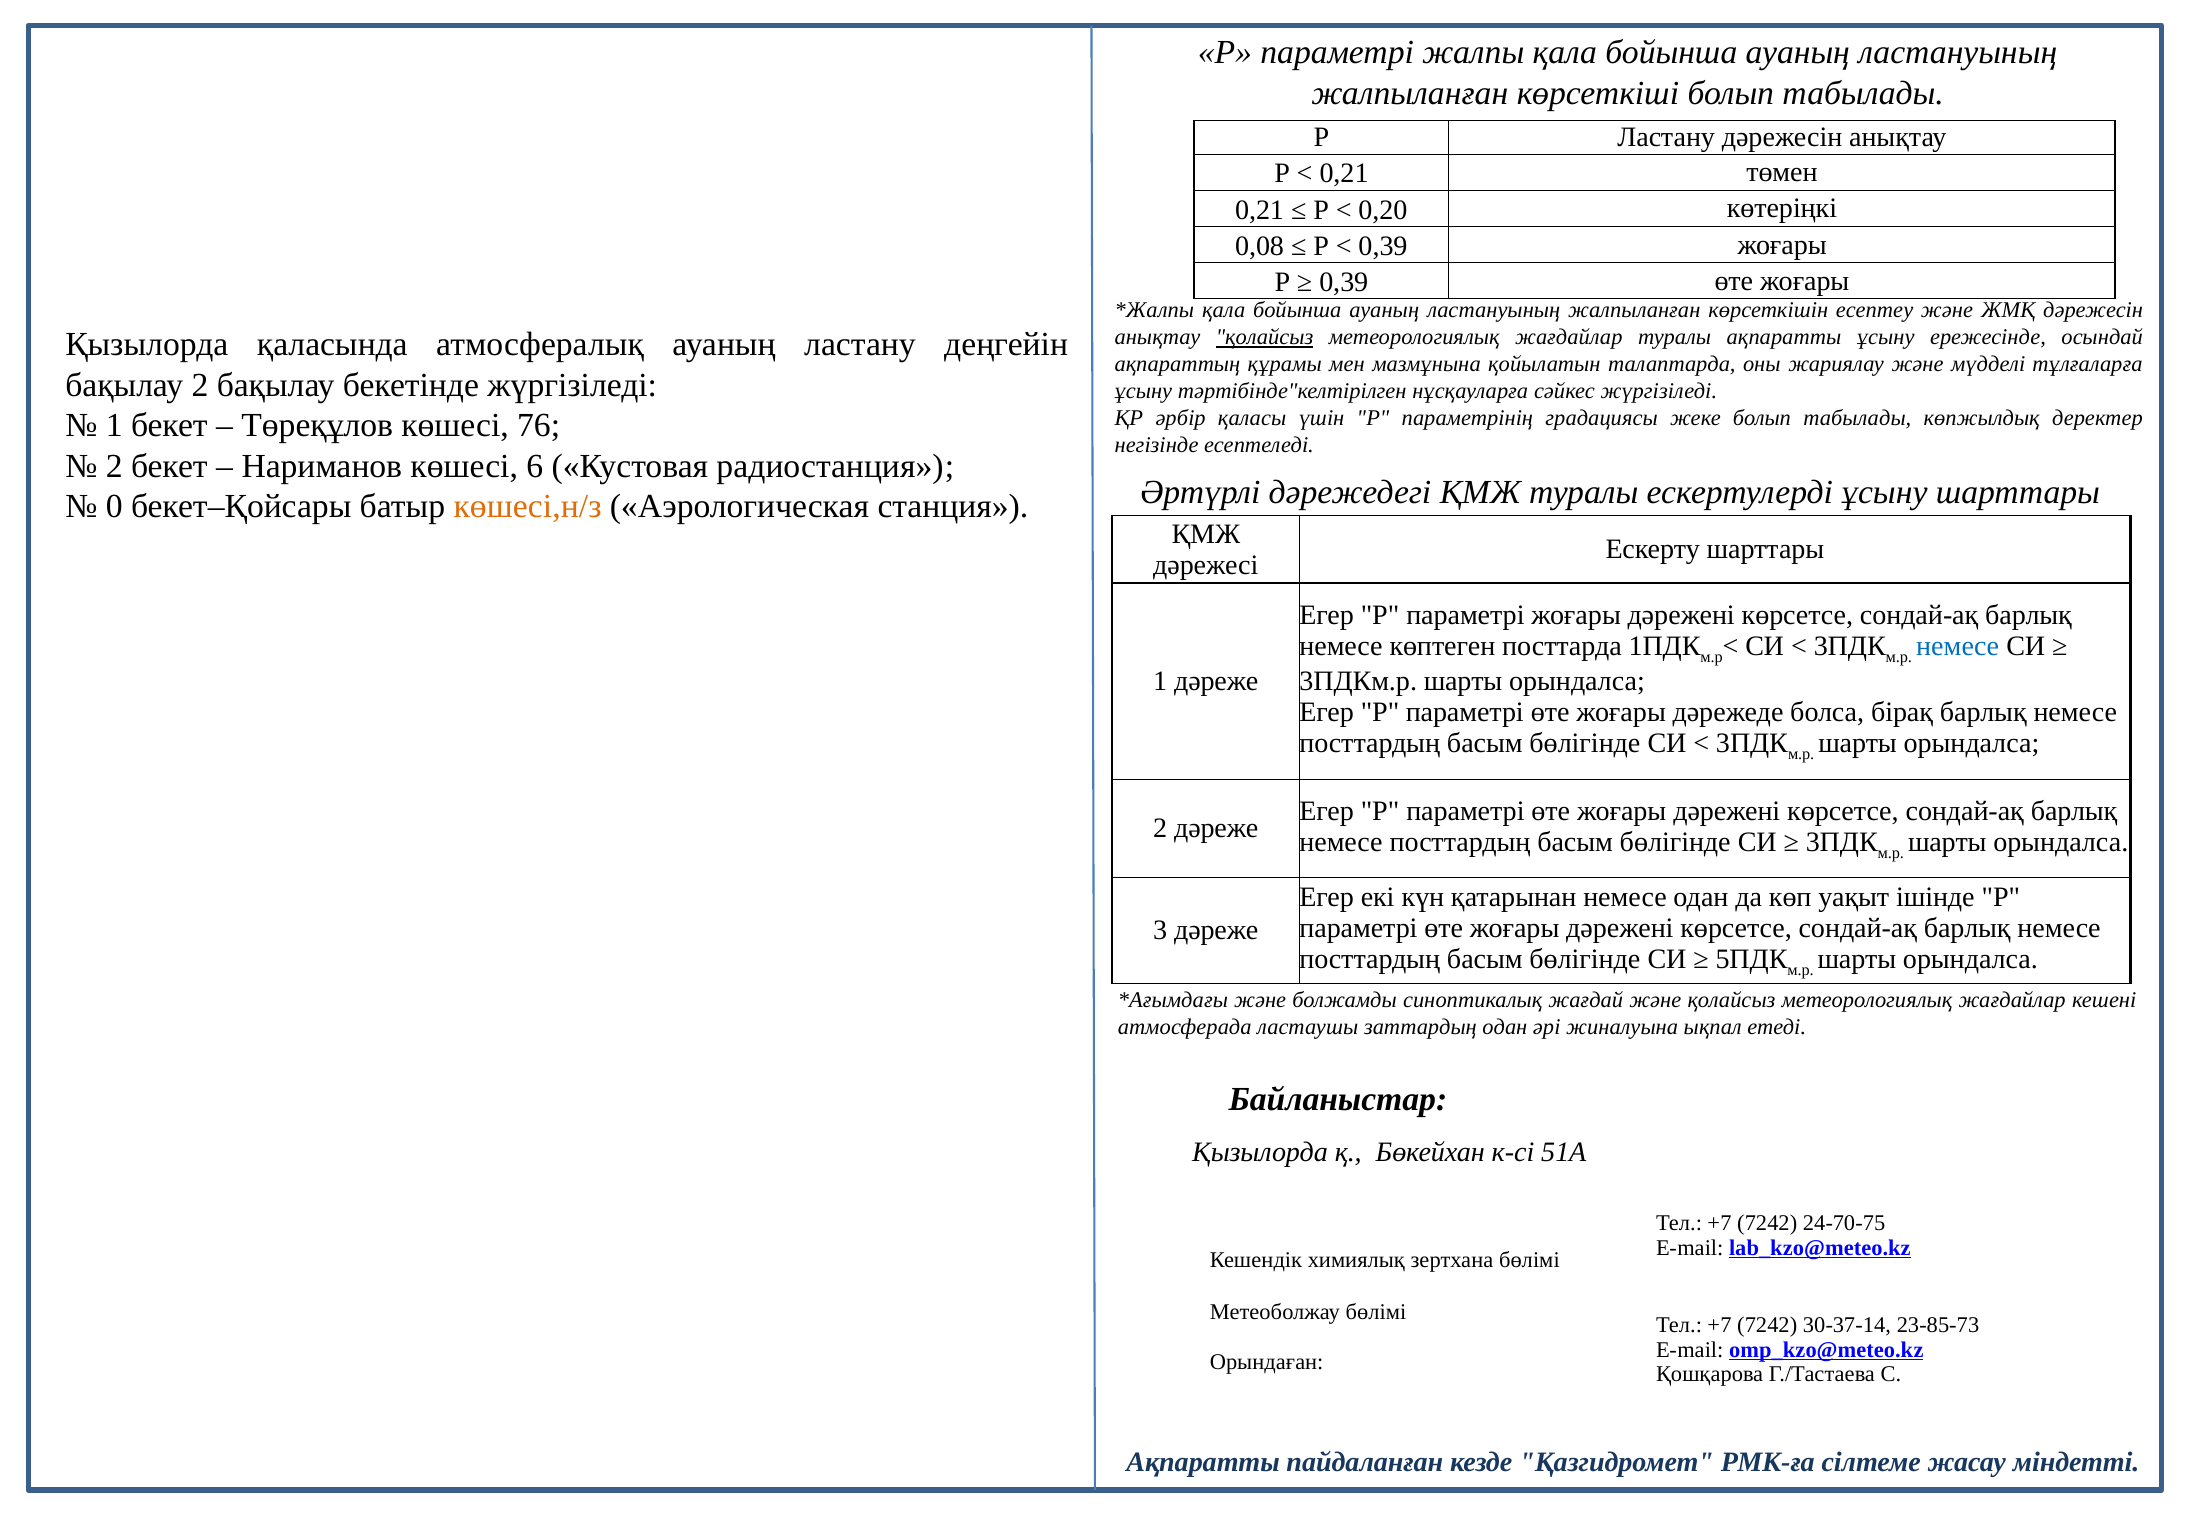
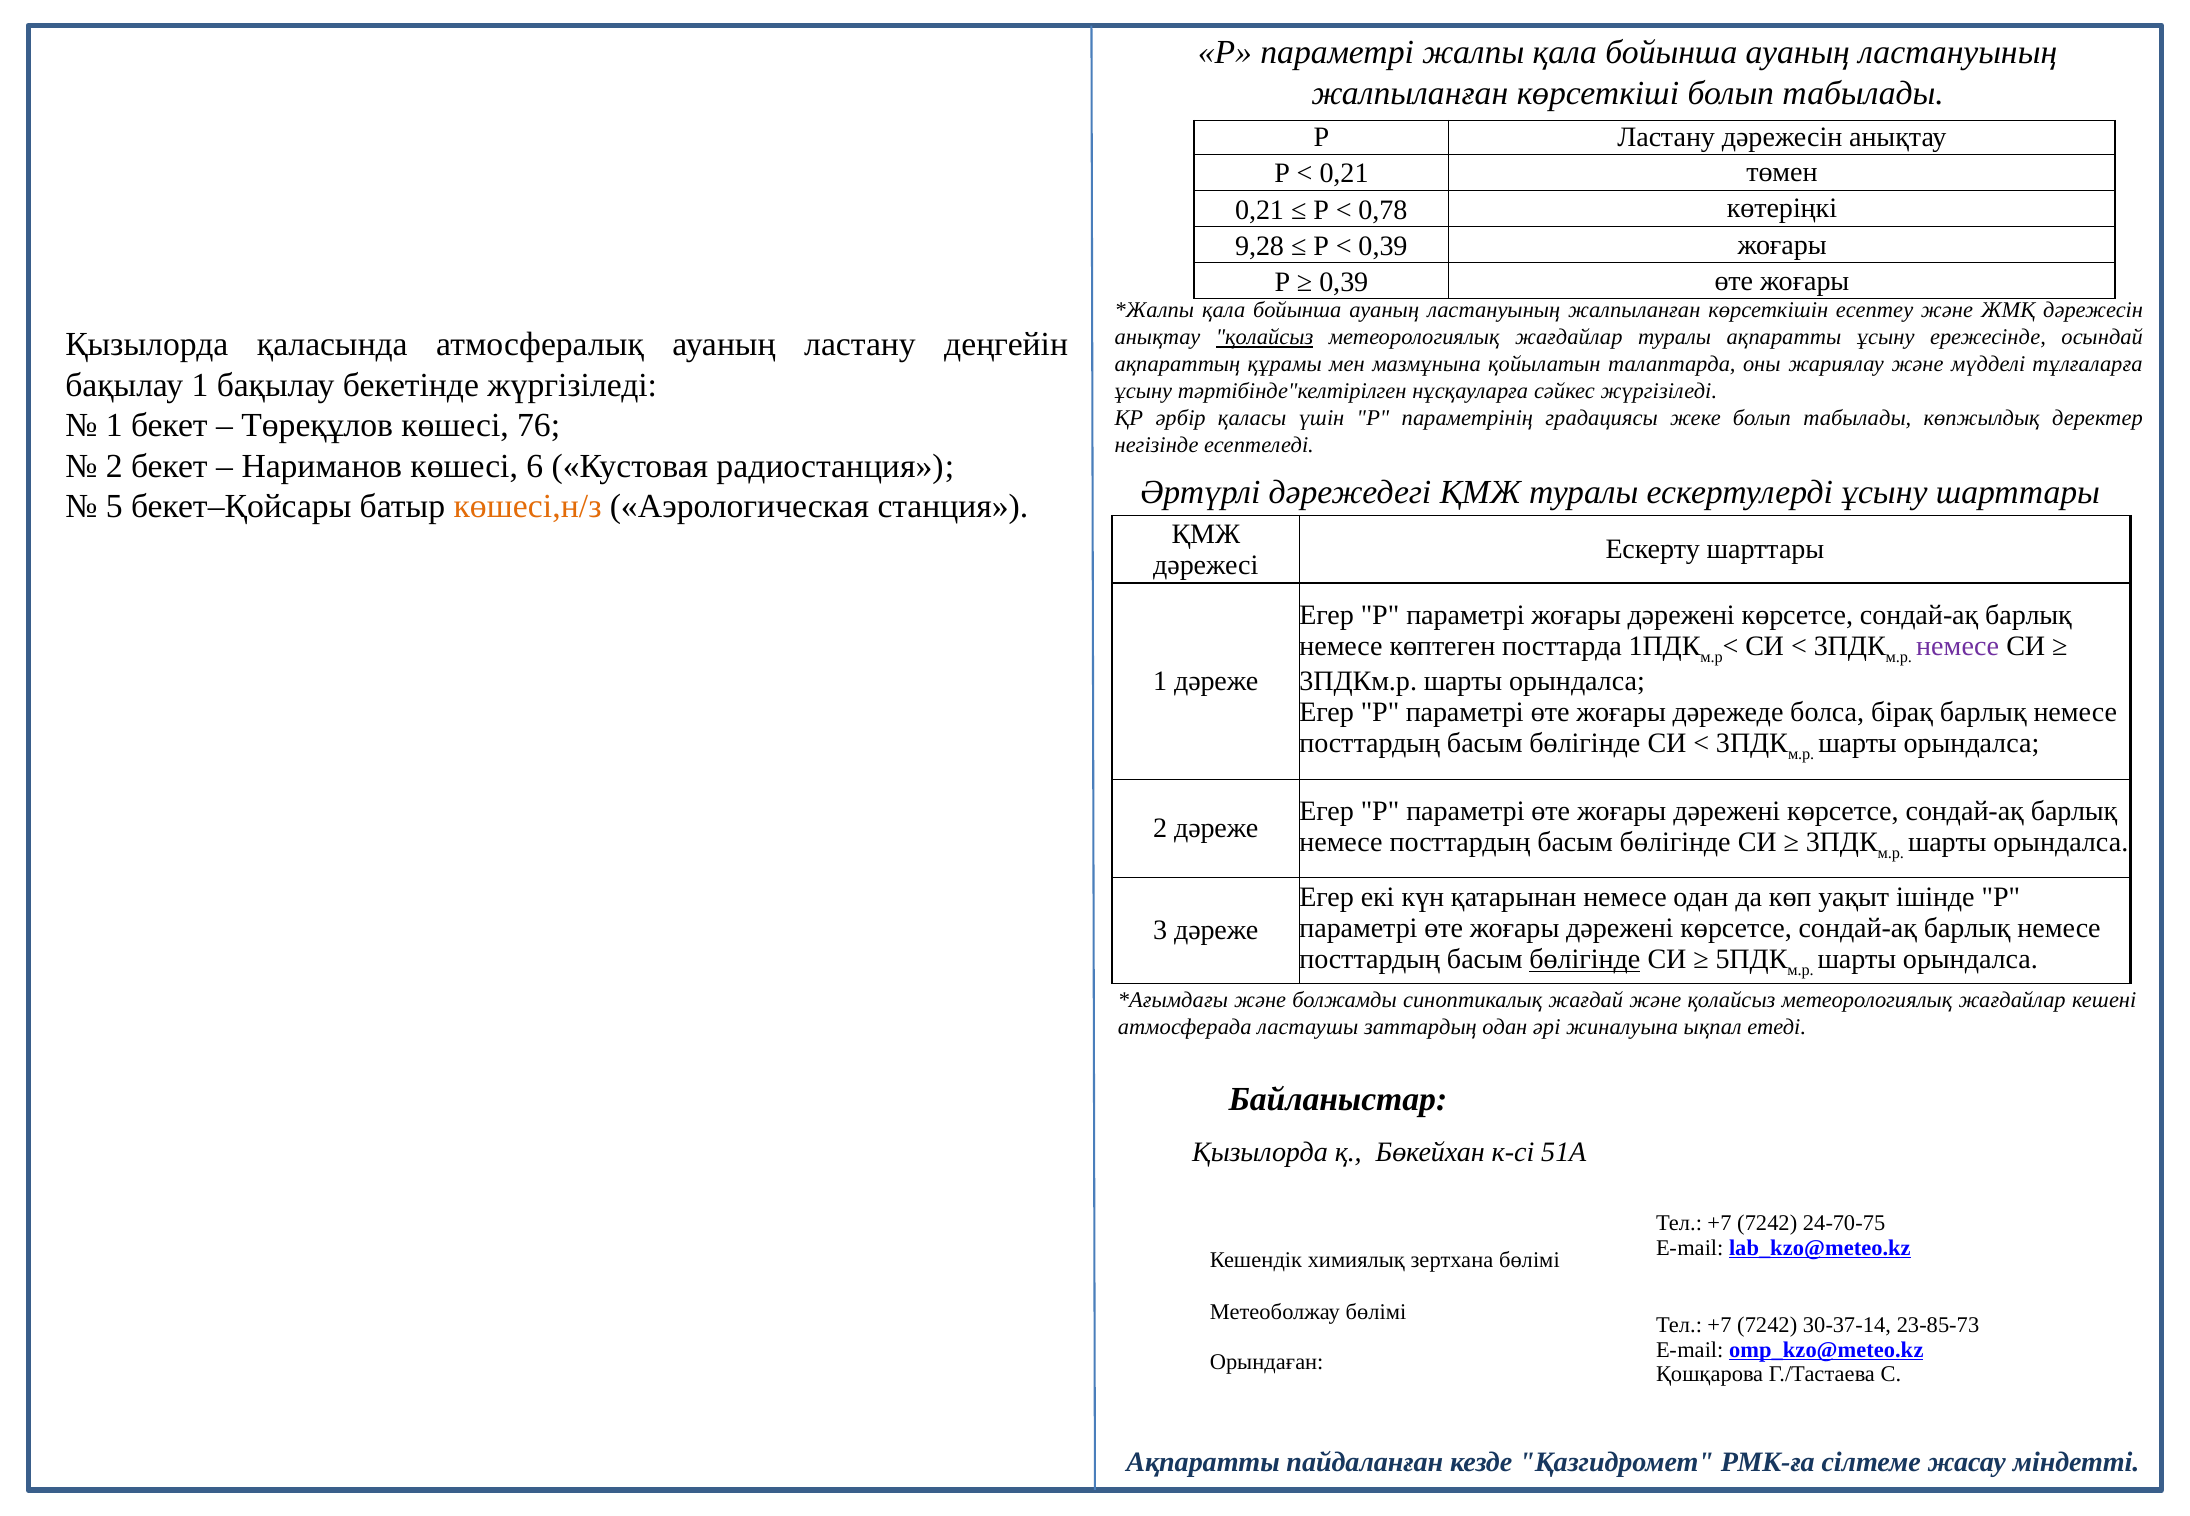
0,20: 0,20 -> 0,78
0,08: 0,08 -> 9,28
бақылау 2: 2 -> 1
0: 0 -> 5
немесе at (1958, 646) colour: blue -> purple
бөлігінде at (1585, 959) underline: none -> present
